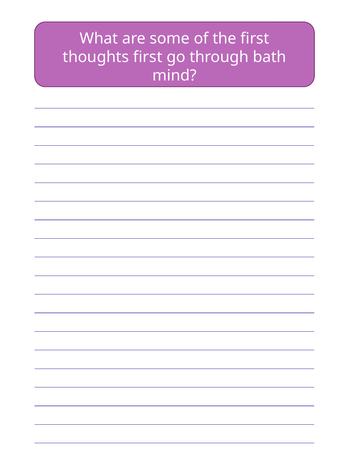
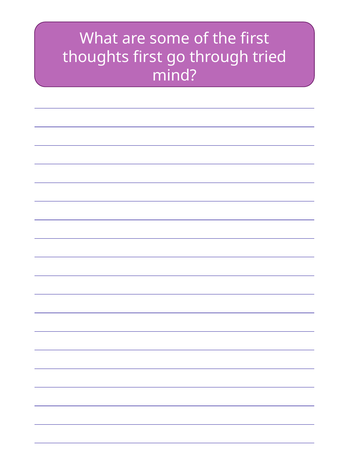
bath: bath -> tried
